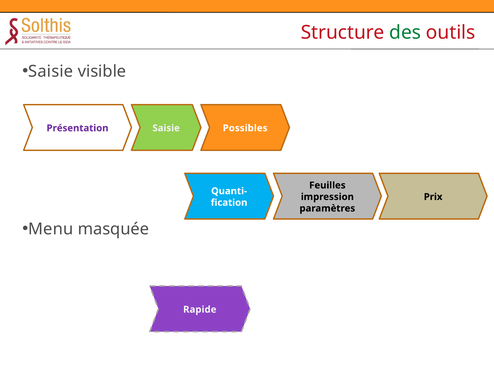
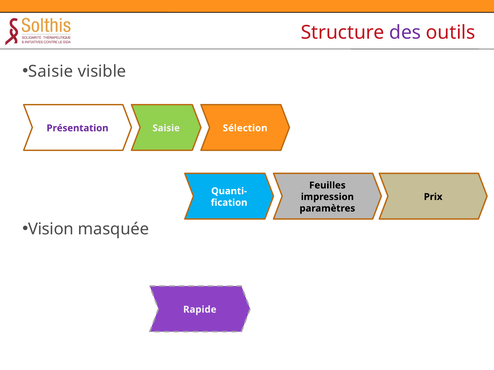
des colour: green -> purple
Possibles: Possibles -> Sélection
Menu: Menu -> Vision
